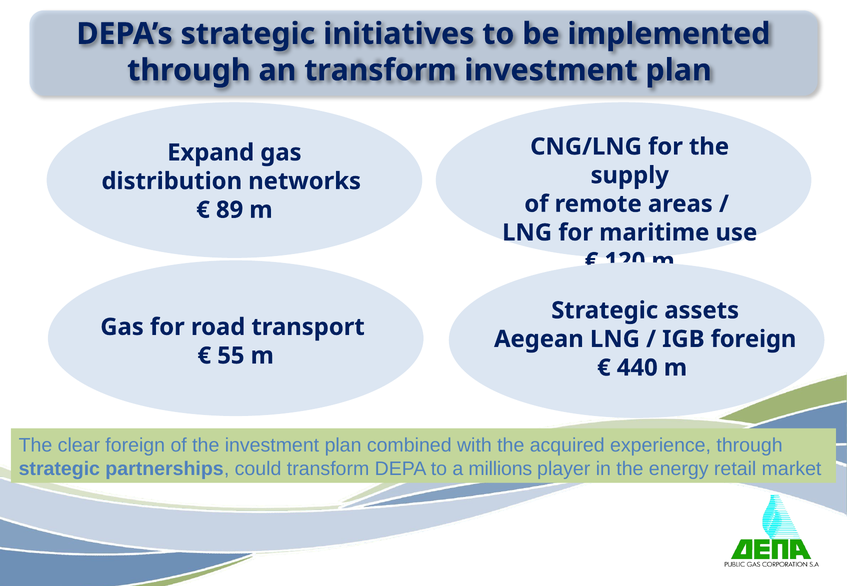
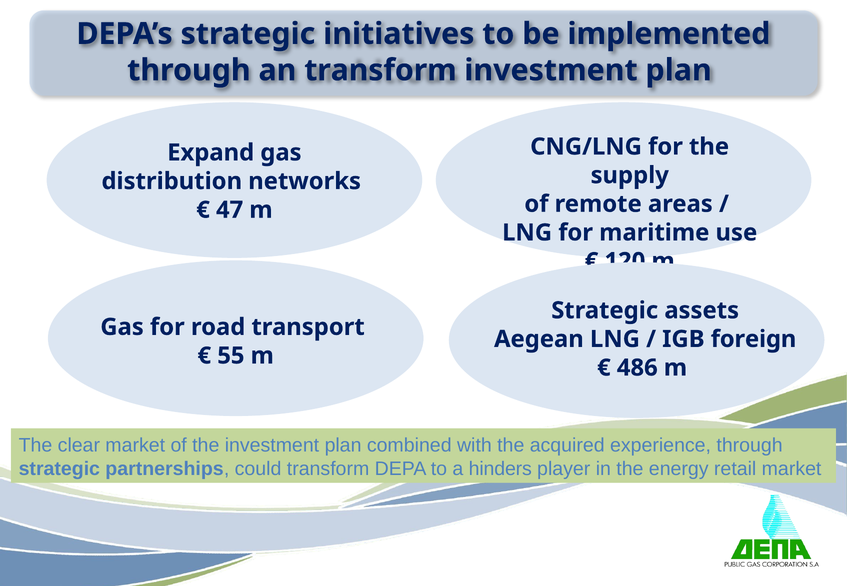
89: 89 -> 47
440: 440 -> 486
clear foreign: foreign -> market
millions: millions -> hinders
